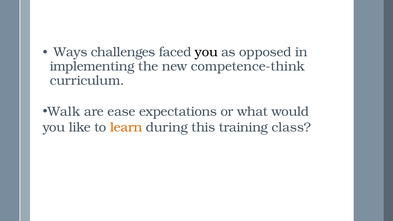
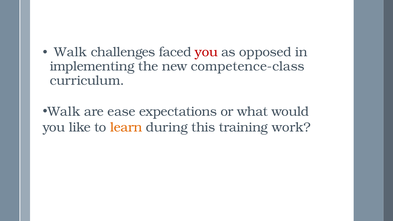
Ways at (71, 52): Ways -> Walk
you at (206, 52) colour: black -> red
competence-think: competence-think -> competence-class
class: class -> work
